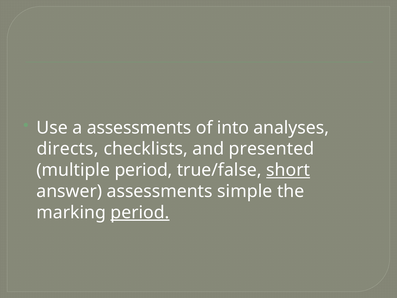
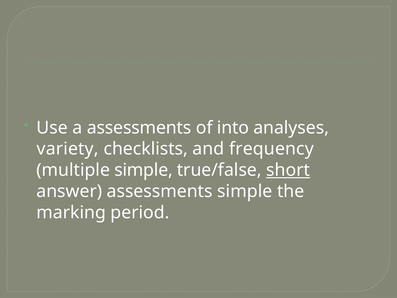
directs: directs -> variety
presented: presented -> frequency
multiple period: period -> simple
period at (140, 212) underline: present -> none
